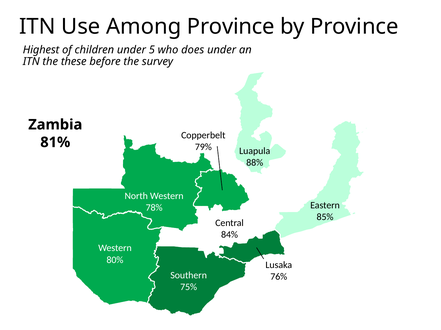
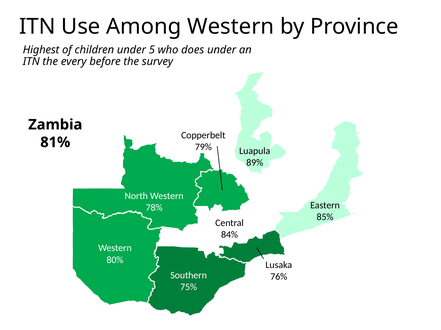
Among Province: Province -> Western
these: these -> every
88%: 88% -> 89%
